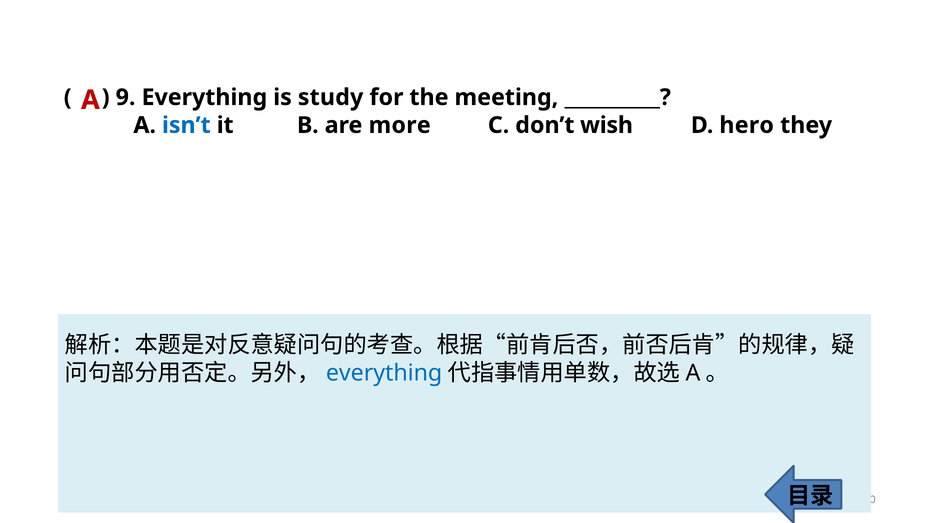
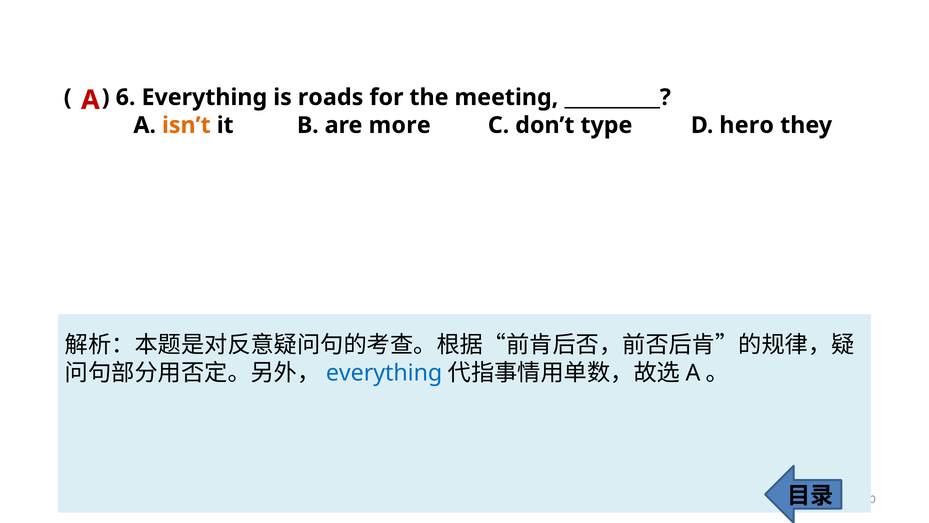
9: 9 -> 6
study: study -> roads
isn’t colour: blue -> orange
wish: wish -> type
